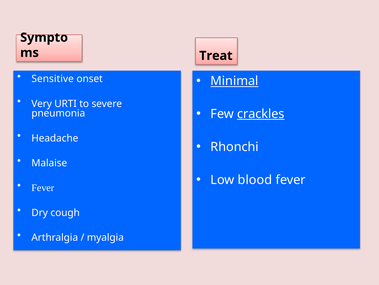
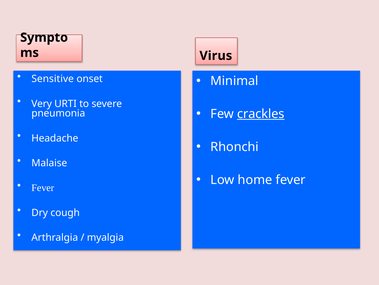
Treat: Treat -> Virus
Minimal underline: present -> none
blood: blood -> home
